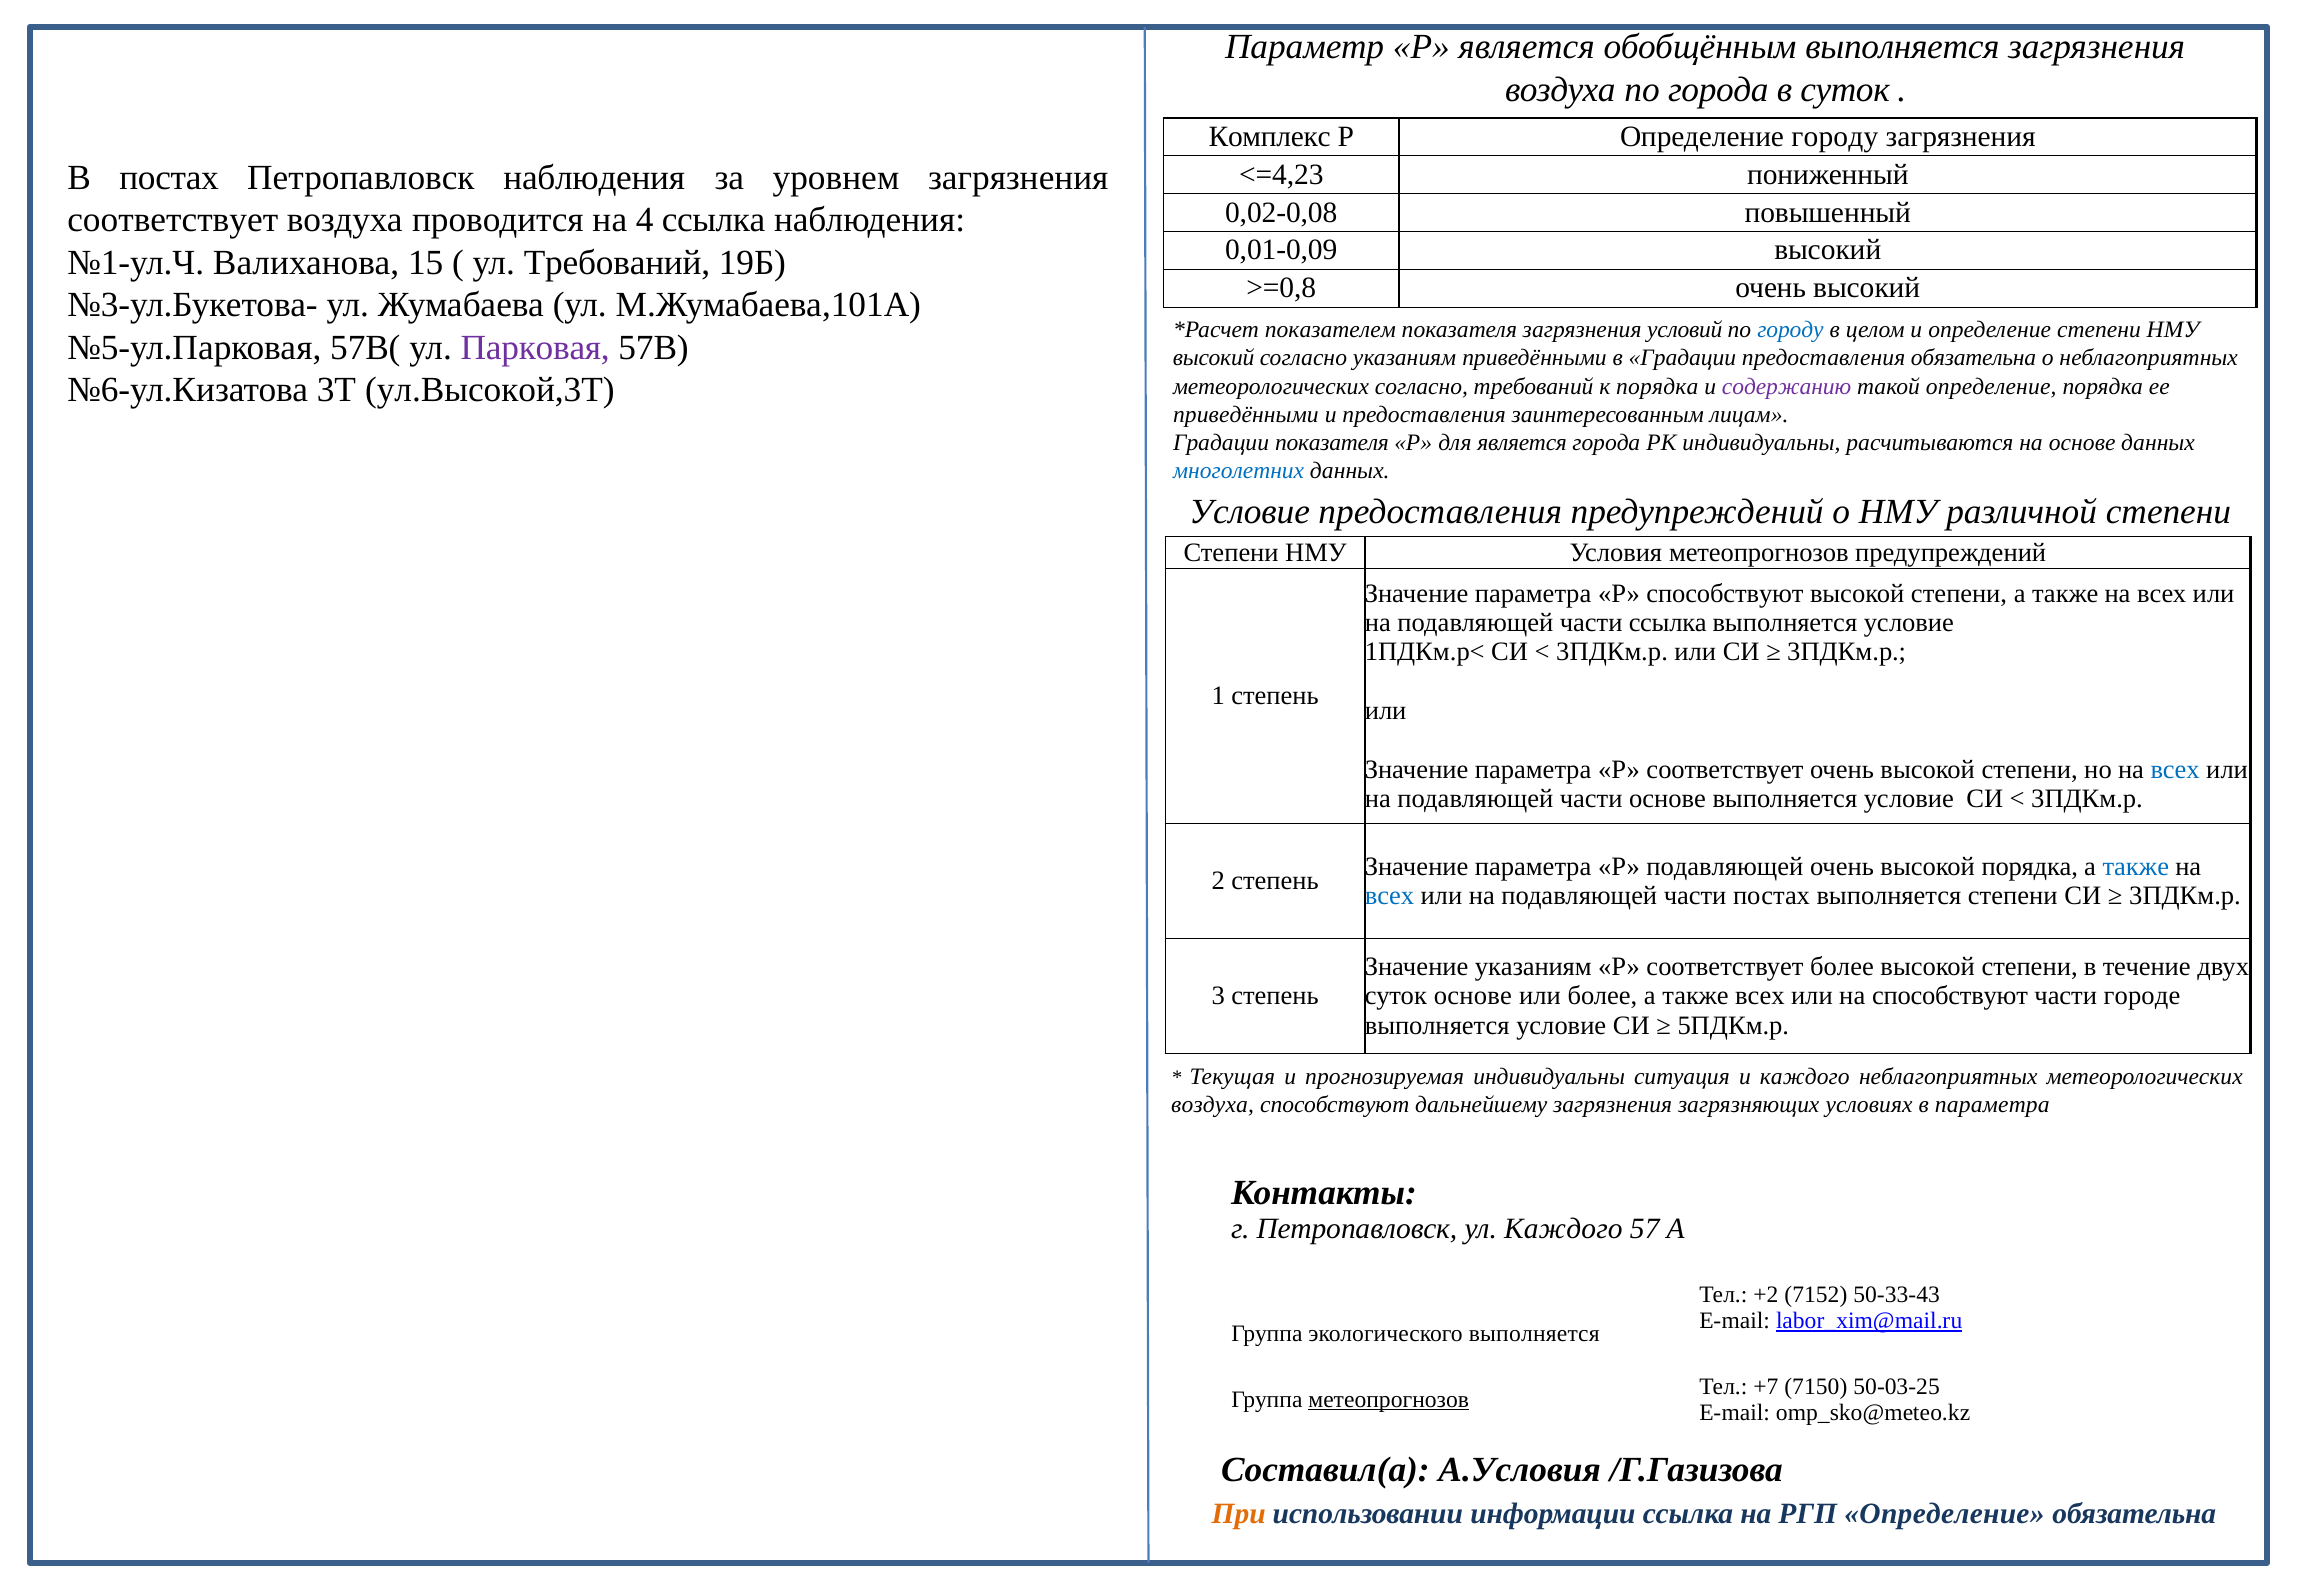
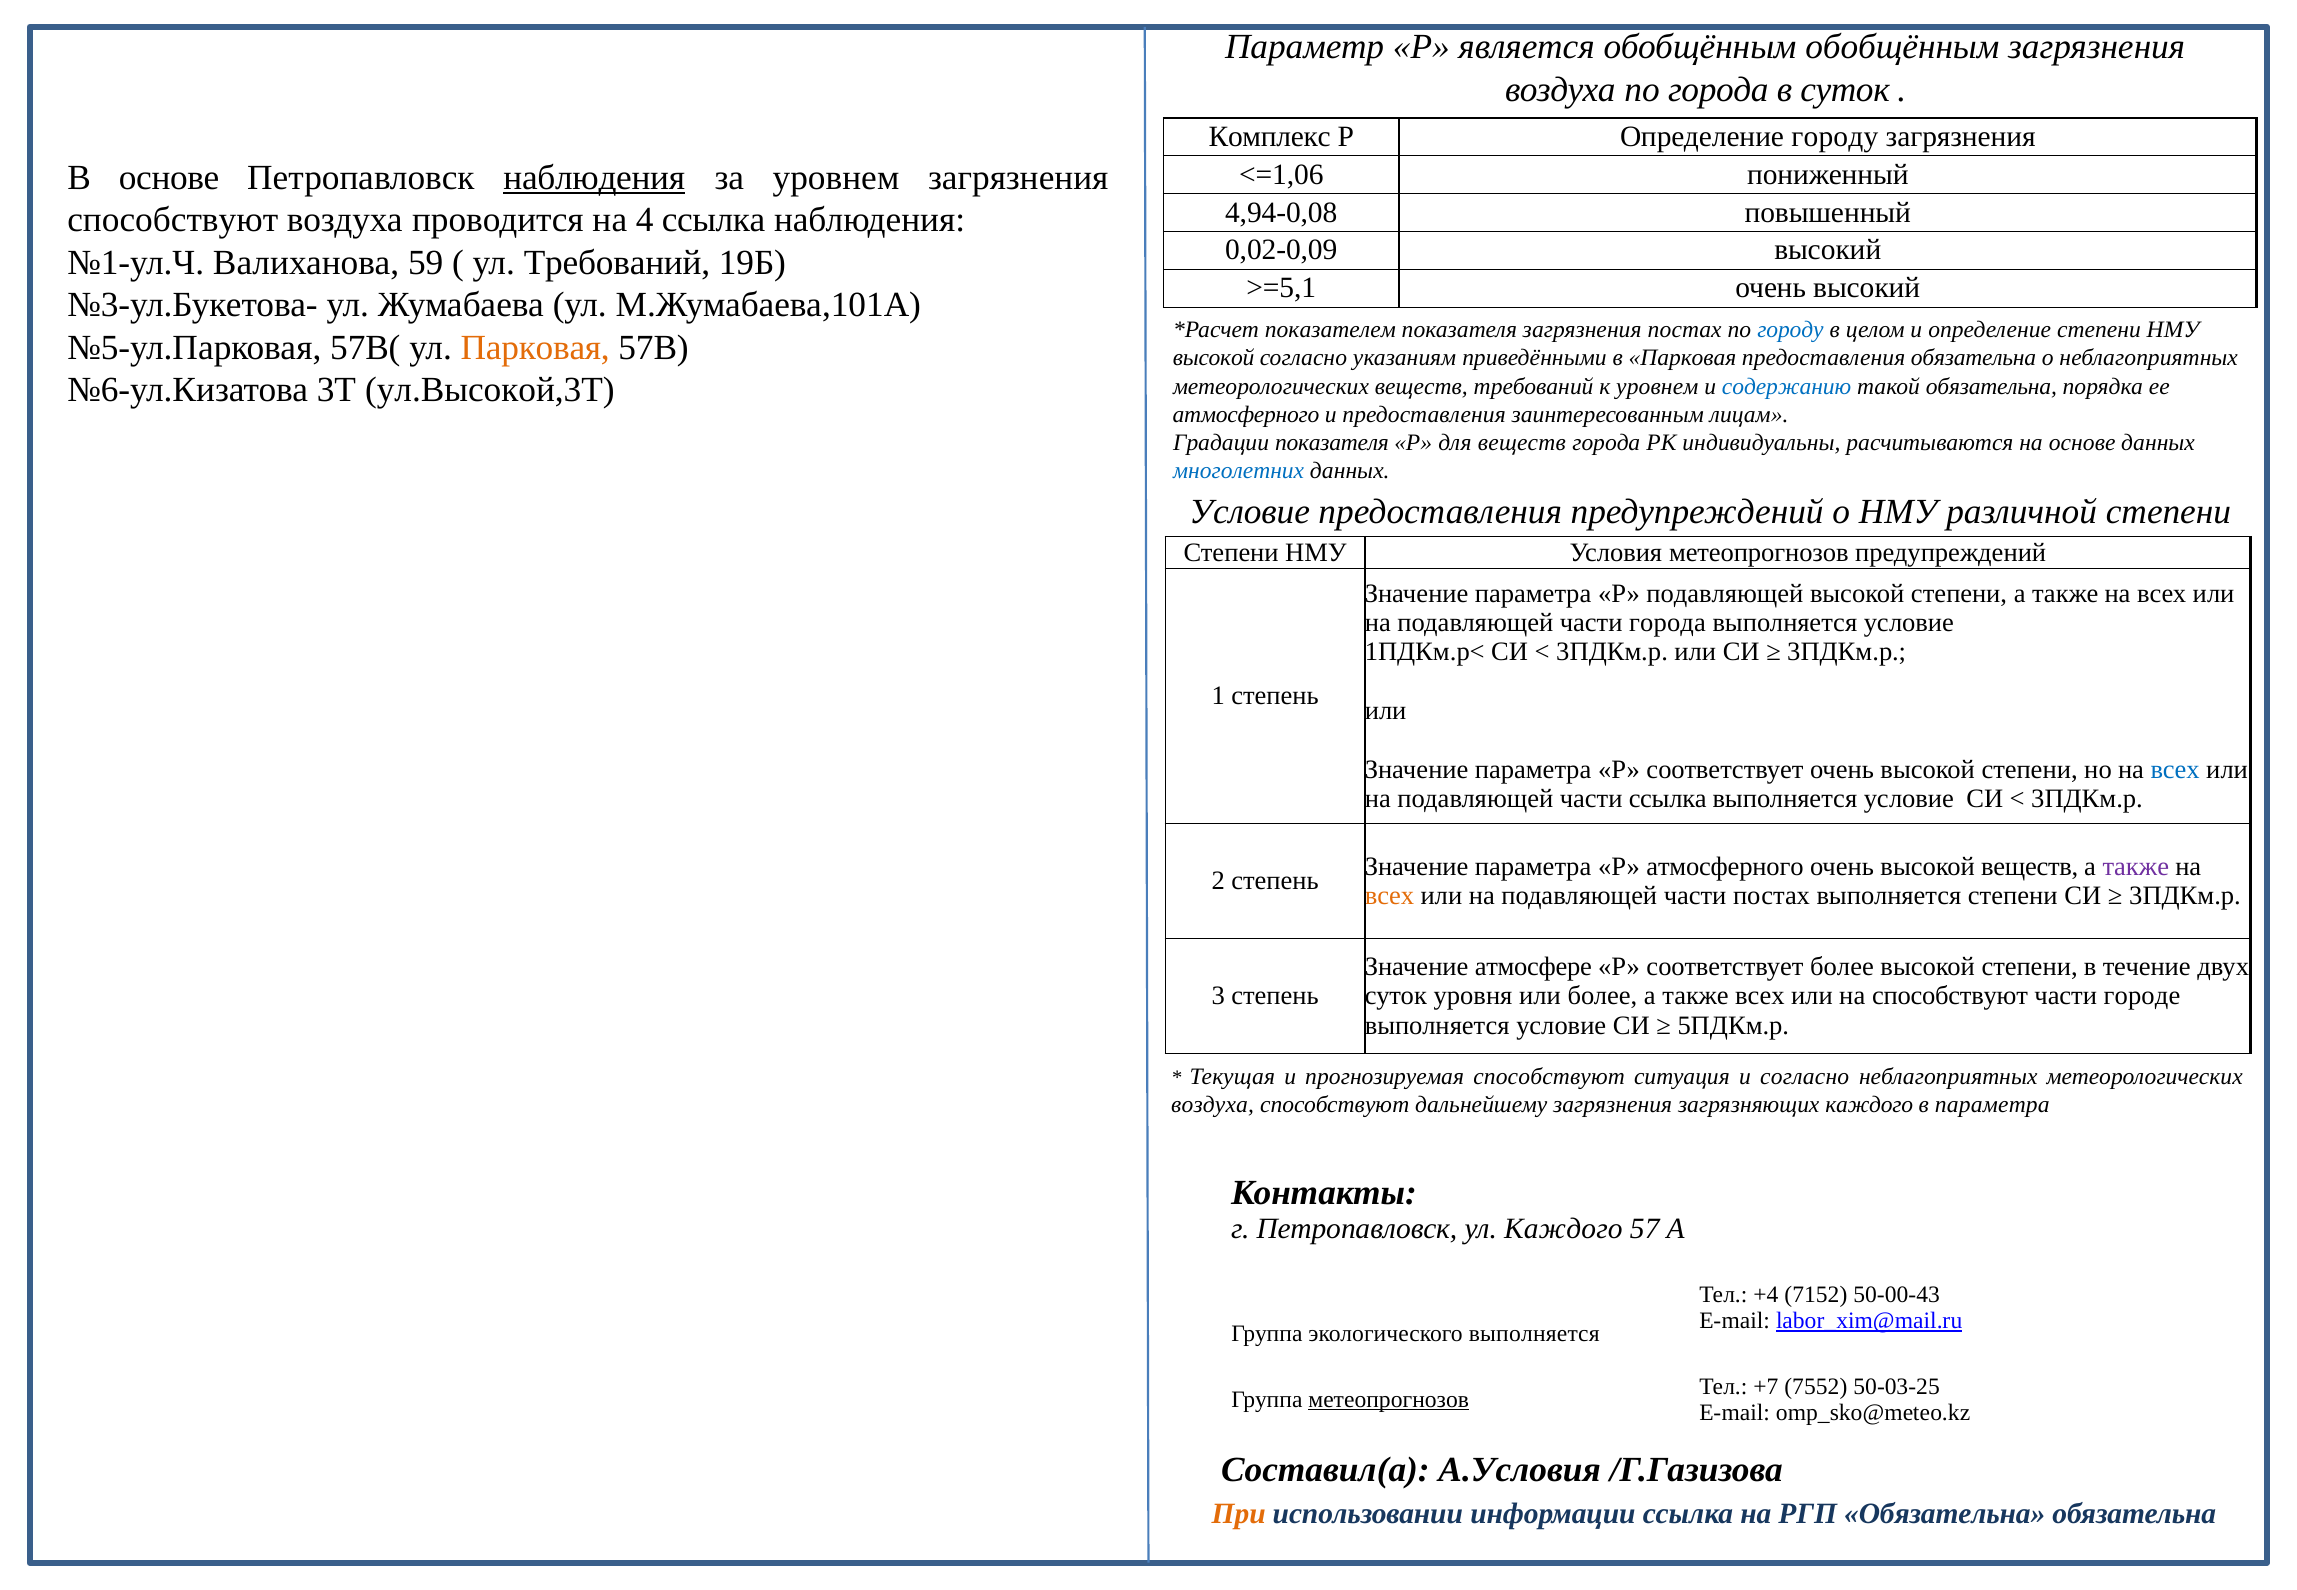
обобщённым выполняется: выполняется -> обобщённым
<=4,23: <=4,23 -> <=1,06
В постах: постах -> основе
наблюдения at (594, 178) underline: none -> present
0,02-0,08: 0,02-0,08 -> 4,94-0,08
соответствует at (173, 220): соответствует -> способствуют
0,01-0,09: 0,01-0,09 -> 0,02-0,09
15: 15 -> 59
>=0,8: >=0,8 -> >=5,1
загрязнения условий: условий -> постах
Парковая at (535, 348) colour: purple -> orange
высокий at (1214, 358): высокий -> высокой
в Градации: Градации -> Парковая
метеорологических согласно: согласно -> веществ
к порядка: порядка -> уровнем
содержанию colour: purple -> blue
такой определение: определение -> обязательна
приведёнными at (1246, 415): приведёнными -> атмосферного
для является: является -> веществ
Р способствуют: способствуют -> подавляющей
части ссылка: ссылка -> города
части основе: основе -> ссылка
Р подавляющей: подавляющей -> атмосферного
высокой порядка: порядка -> веществ
также at (2136, 867) colour: blue -> purple
всех at (1390, 896) colour: blue -> orange
Значение указаниям: указаниям -> атмосфере
суток основе: основе -> уровня
прогнозируемая индивидуальны: индивидуальны -> способствуют
и каждого: каждого -> согласно
загрязняющих условиях: условиях -> каждого
+2: +2 -> +4
50-33-43: 50-33-43 -> 50-00-43
7150: 7150 -> 7552
РГП Определение: Определение -> Обязательна
